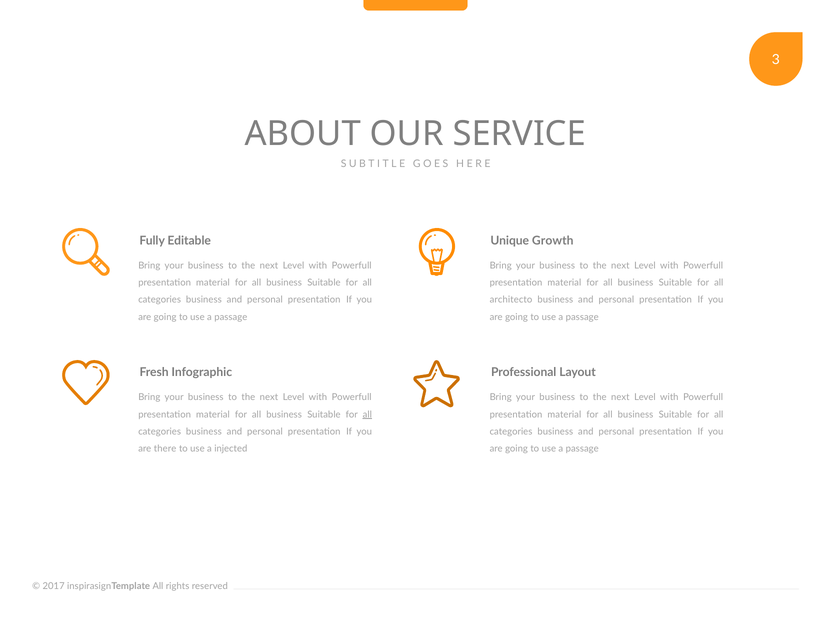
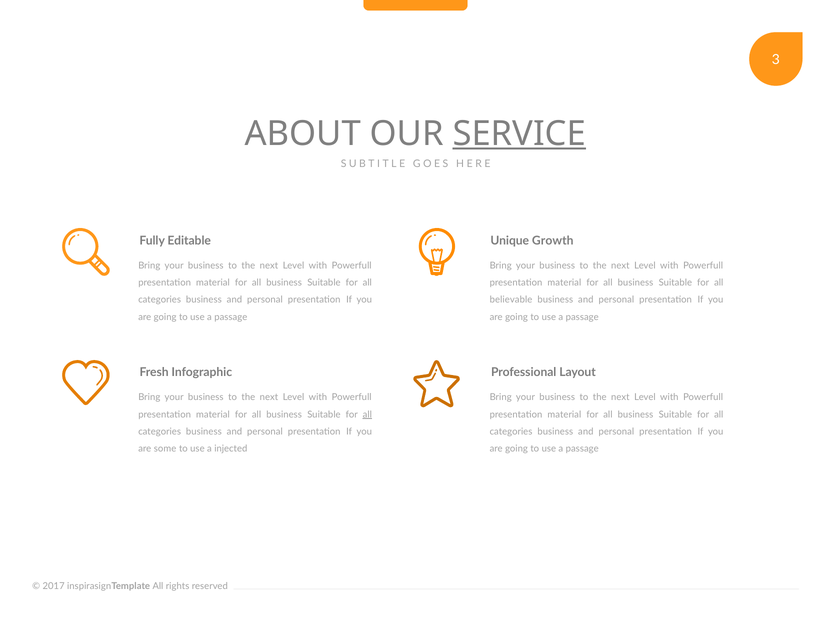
SERVICE underline: none -> present
architecto: architecto -> believable
there: there -> some
